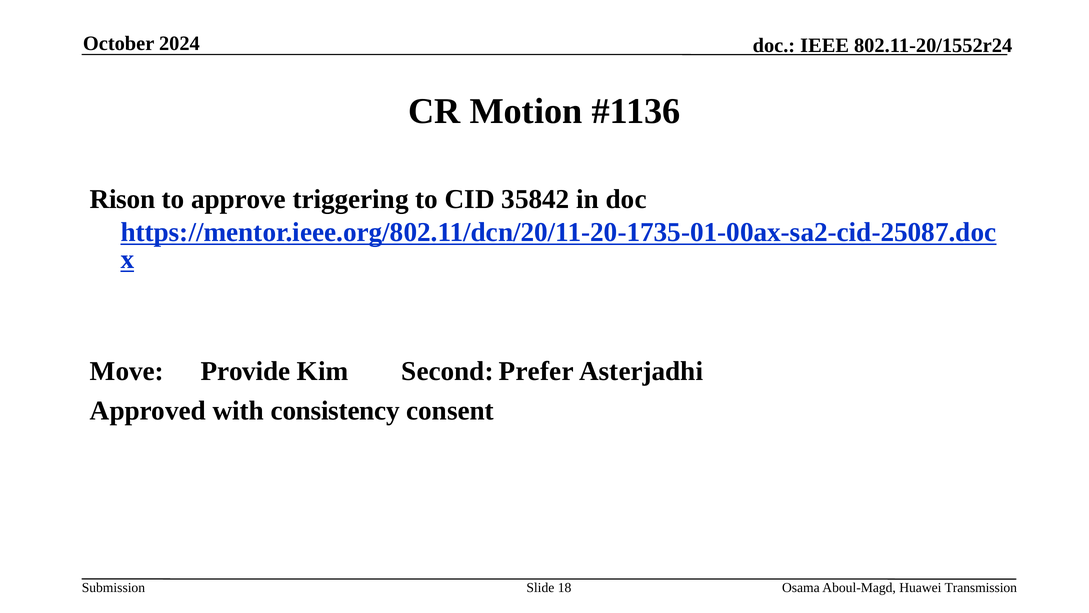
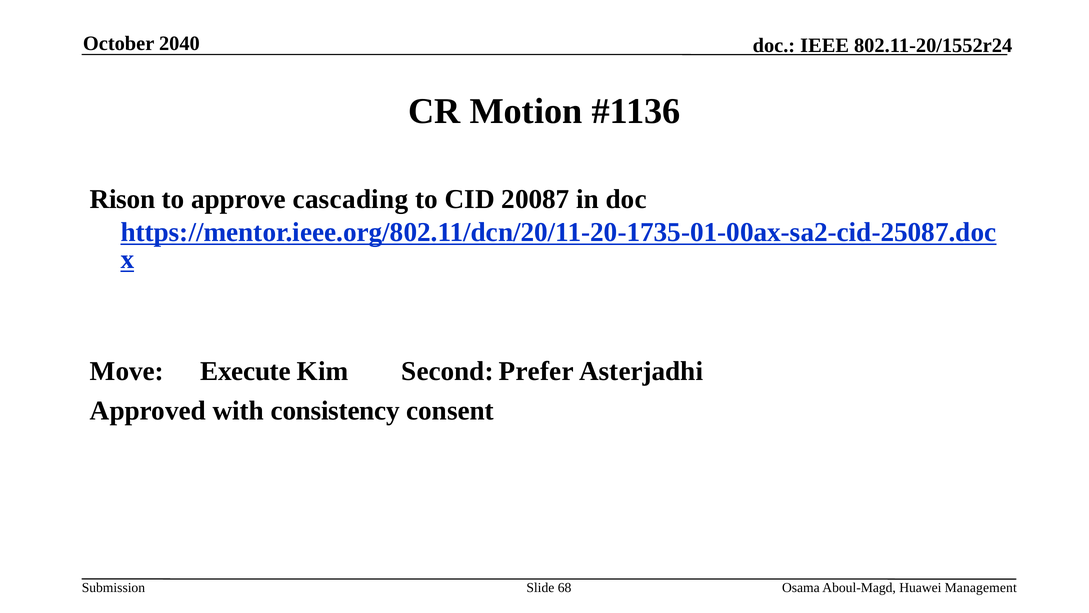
2024: 2024 -> 2040
triggering: triggering -> cascading
35842: 35842 -> 20087
Provide: Provide -> Execute
18: 18 -> 68
Transmission: Transmission -> Management
